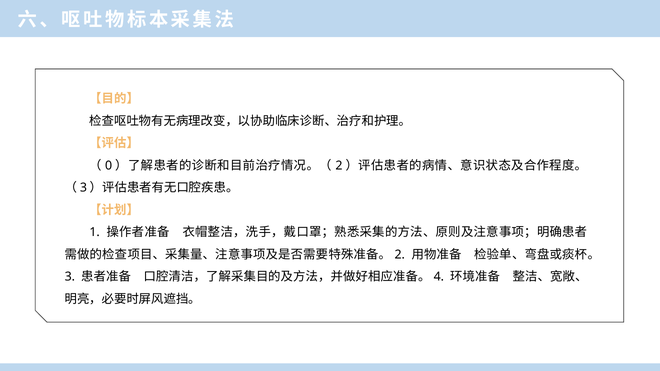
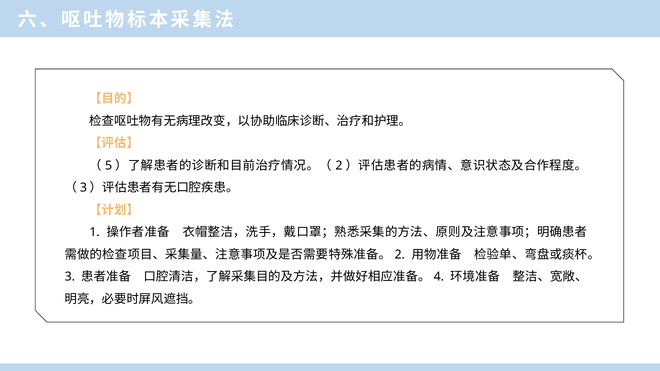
0: 0 -> 5
